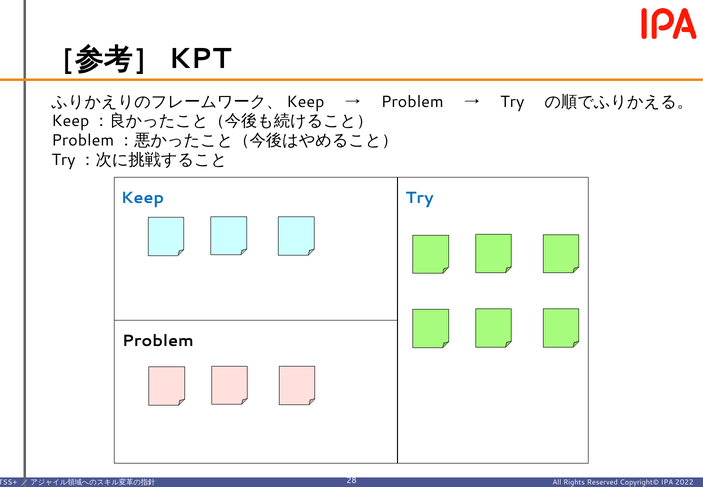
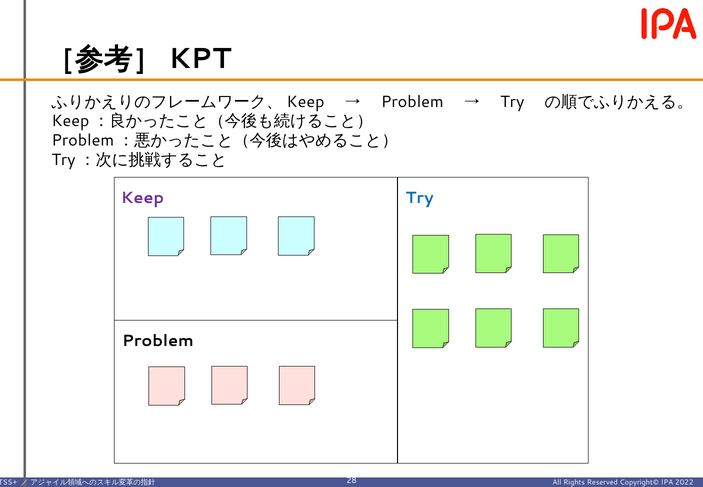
Keep colour: blue -> purple
